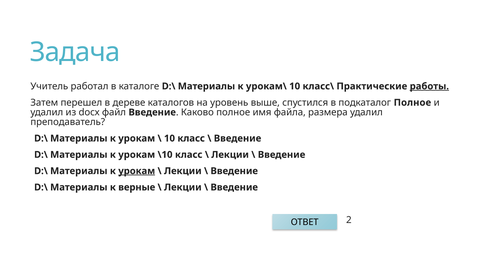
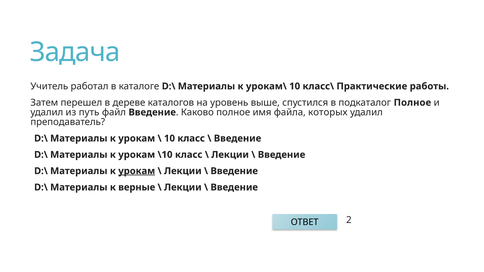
работы underline: present -> none
docx: docx -> путь
размера: размера -> которых
